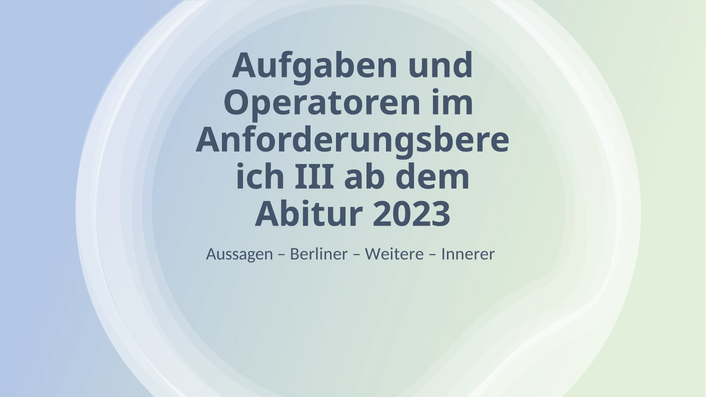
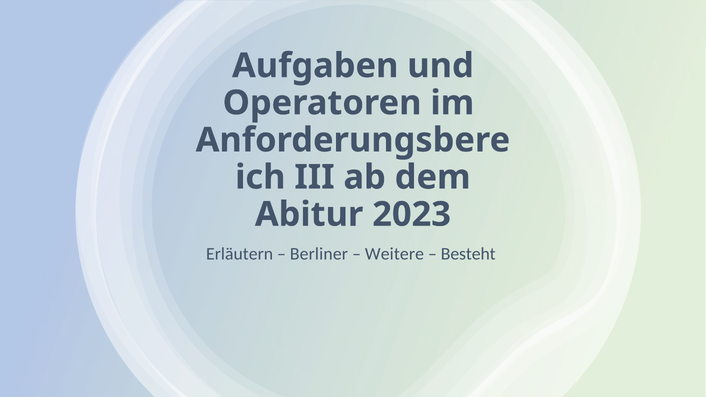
Aussagen: Aussagen -> Erläutern
Innerer: Innerer -> Besteht
